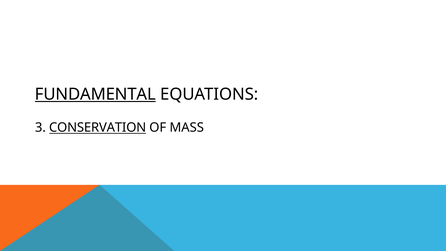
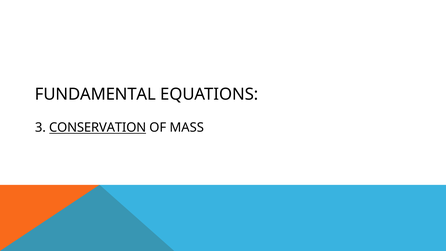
FUNDAMENTAL underline: present -> none
